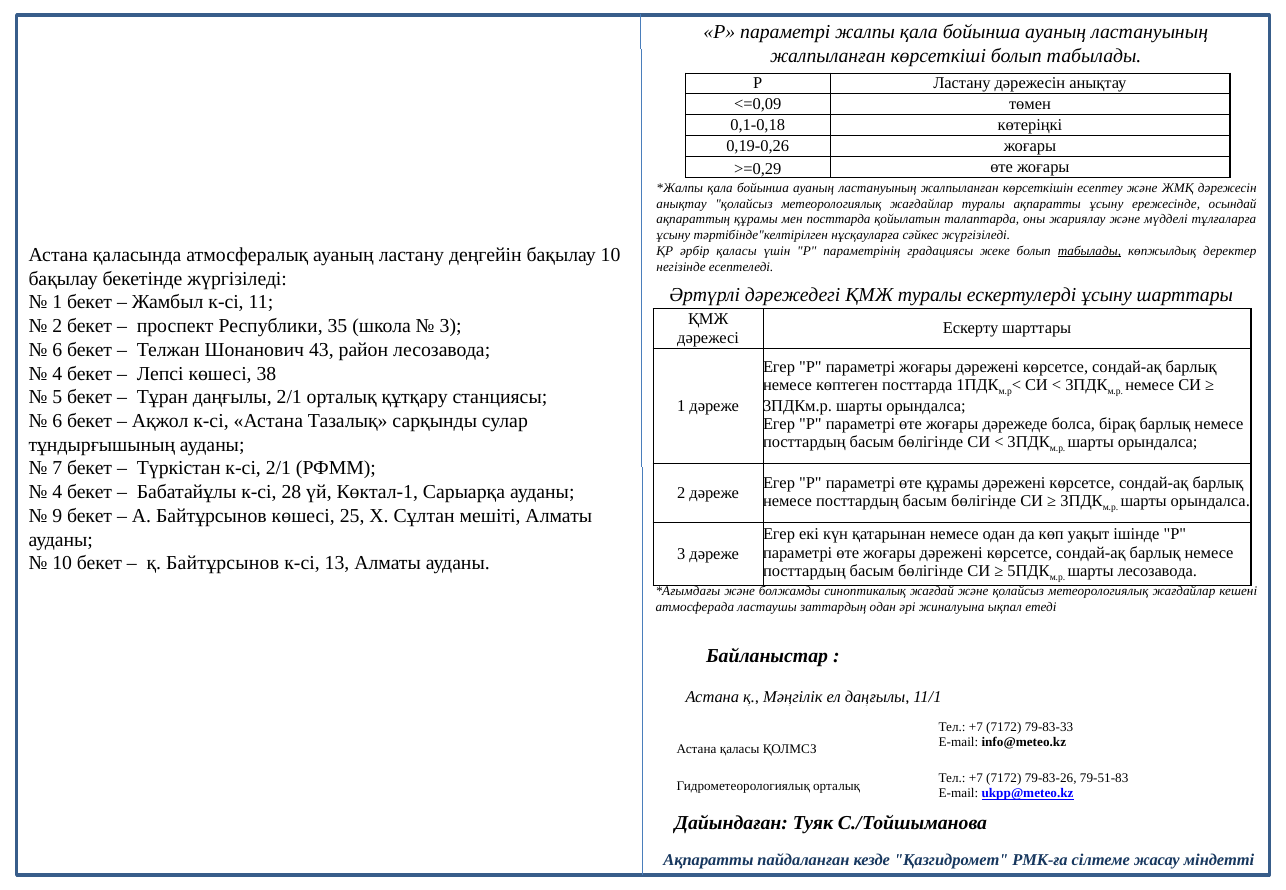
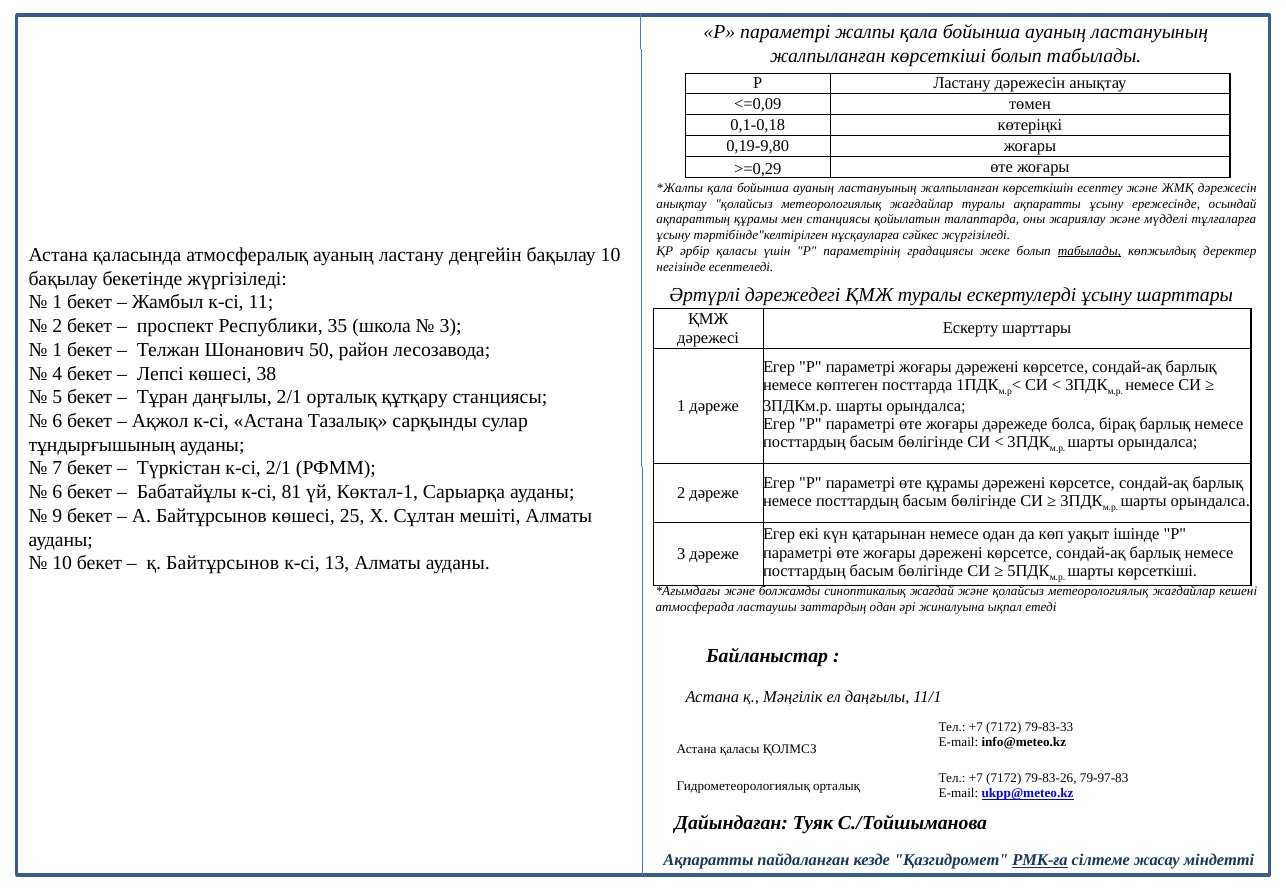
0,19-0,26: 0,19-0,26 -> 0,19-9,80
мен посттарда: посттарда -> станциясы
6 at (57, 350): 6 -> 1
43: 43 -> 50
4 at (57, 492): 4 -> 6
28: 28 -> 81
шарты лесозавода: лесозавода -> көрсеткіші
79-51-83: 79-51-83 -> 79-97-83
РМК-ға underline: none -> present
